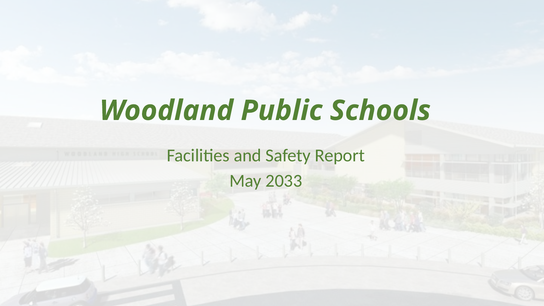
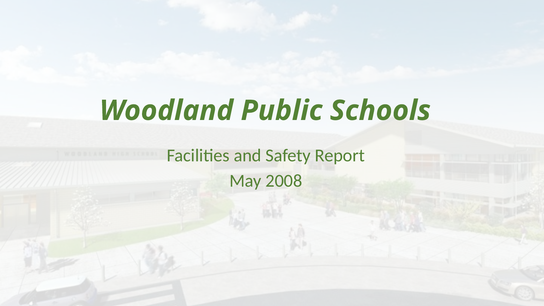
2033: 2033 -> 2008
